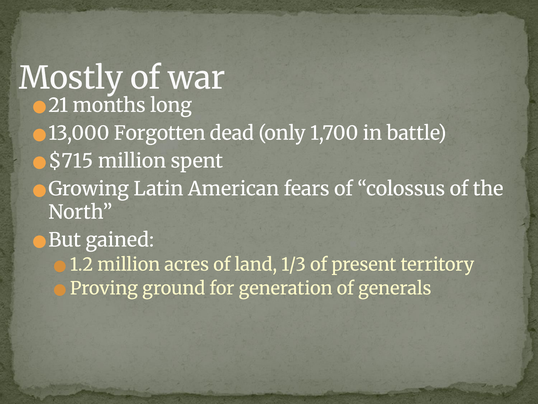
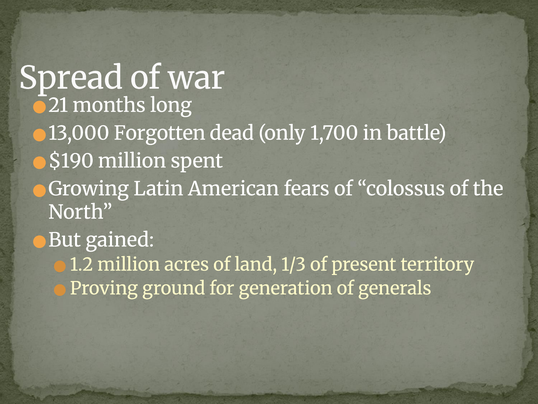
Mostly: Mostly -> Spread
$715: $715 -> $190
